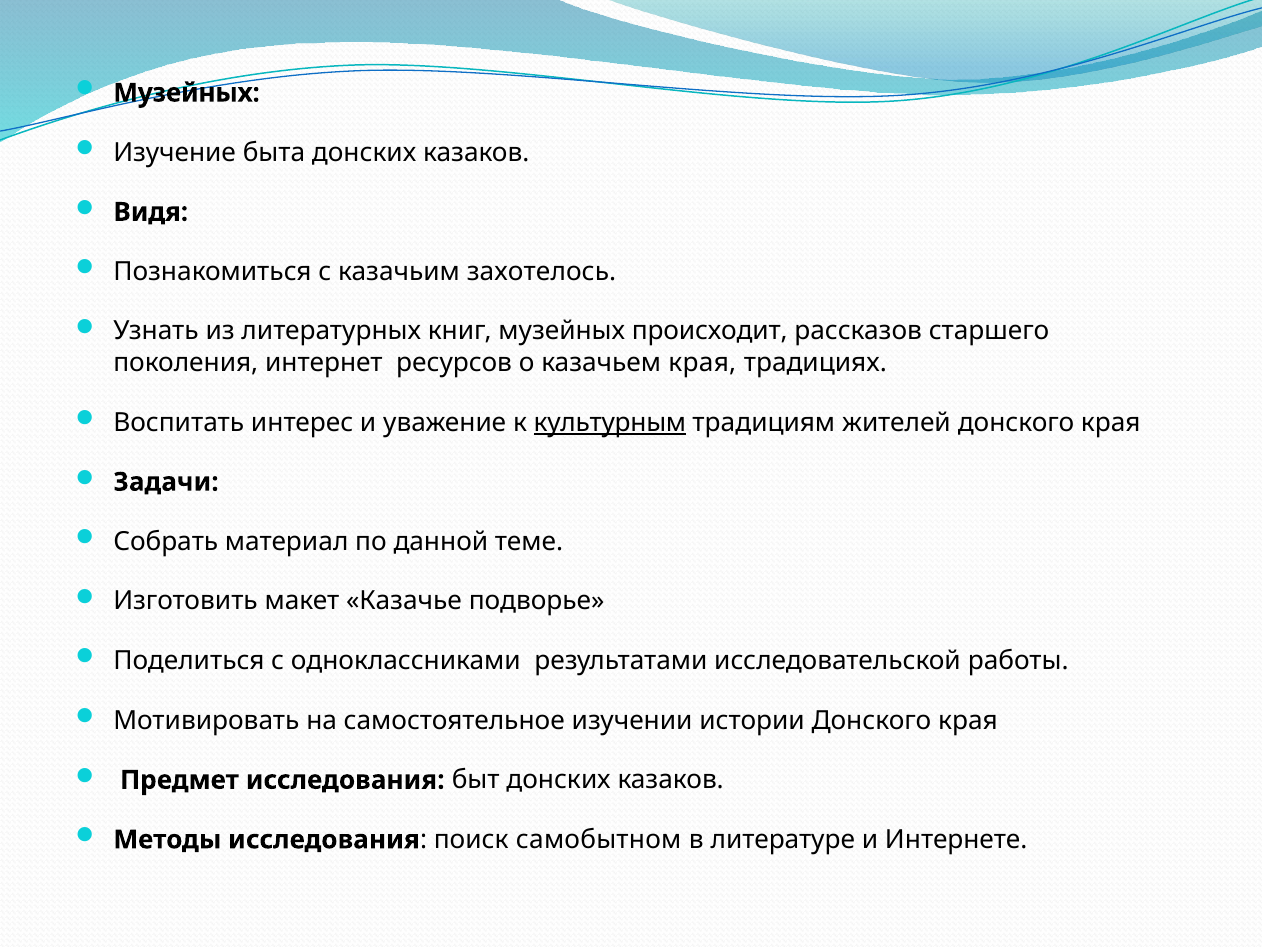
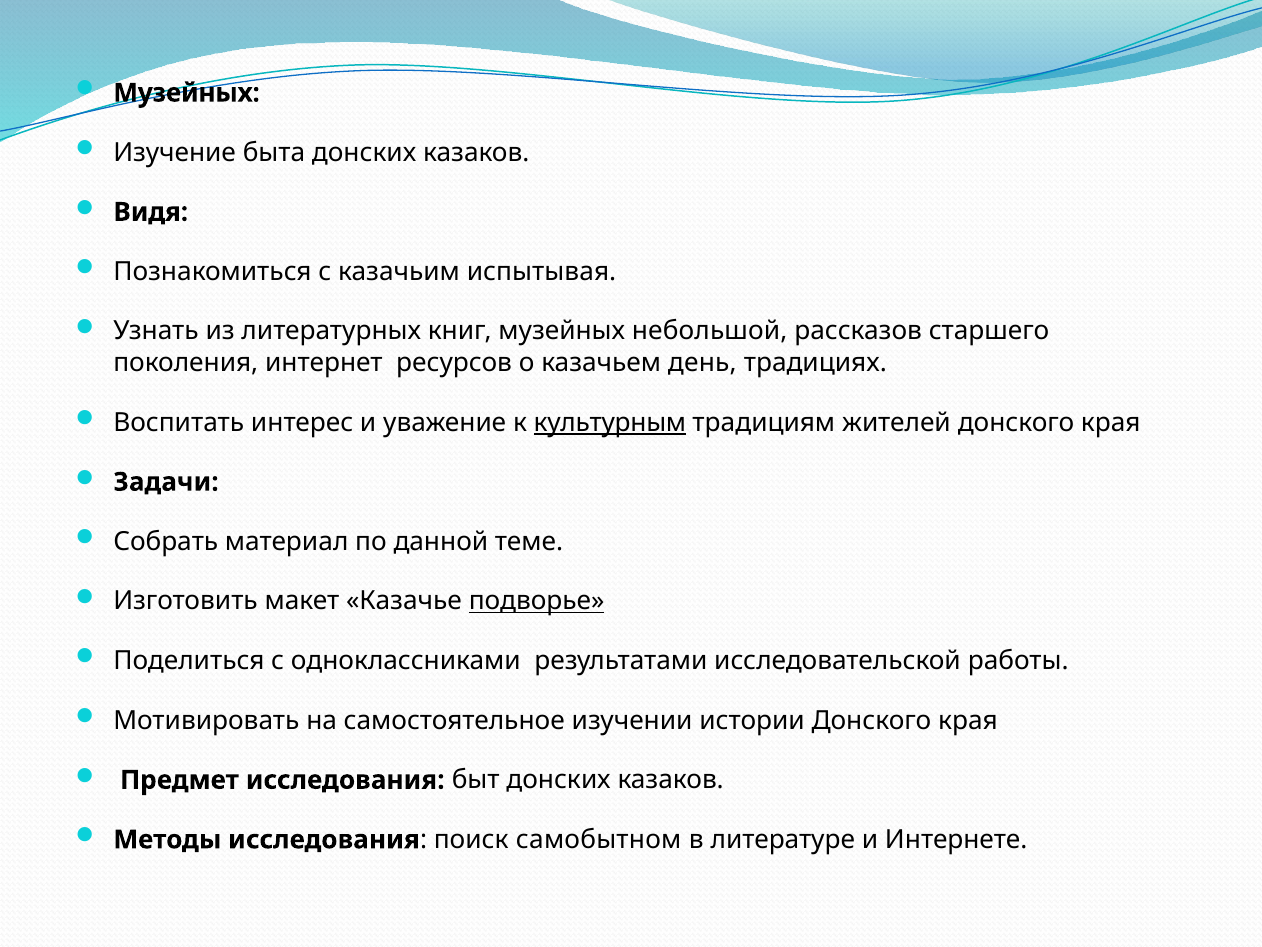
захотелось: захотелось -> испытывая
происходит: происходит -> небольшой
казачьем края: края -> день
подворье underline: none -> present
